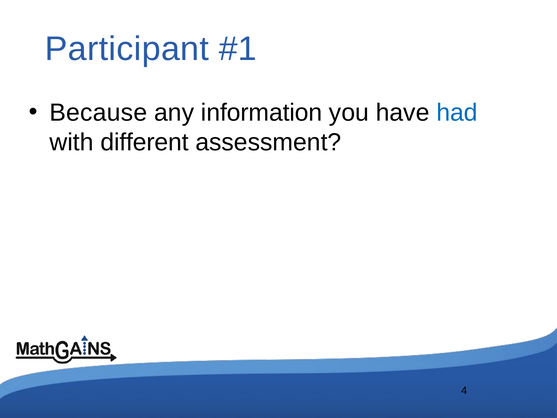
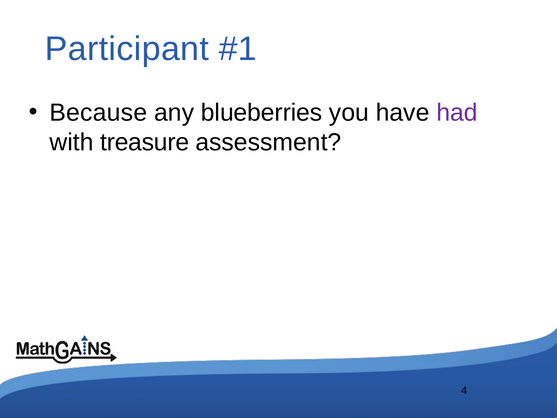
information: information -> blueberries
had colour: blue -> purple
different: different -> treasure
